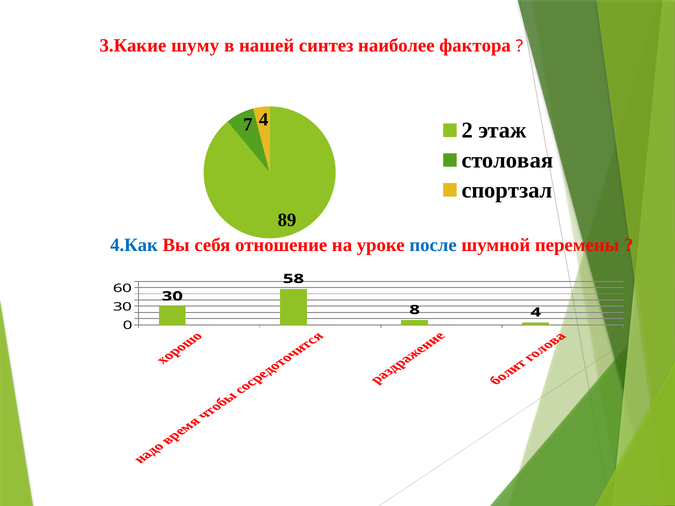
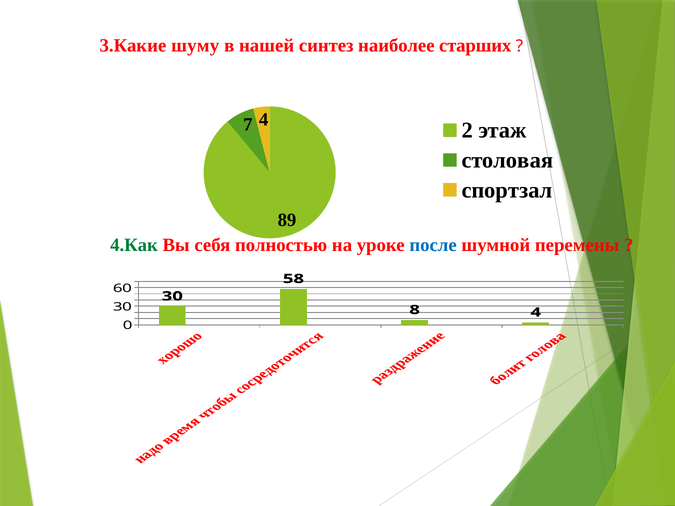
фактора: фактора -> старших
4.Как colour: blue -> green
отношение: отношение -> полностью
